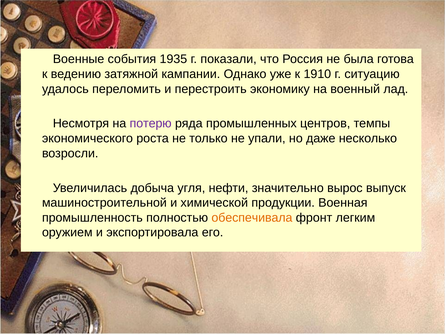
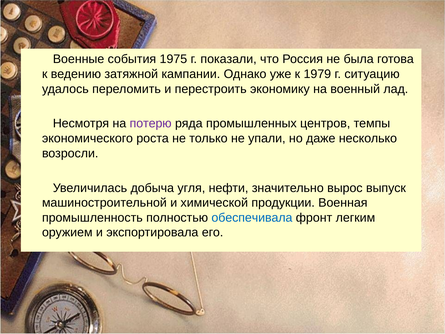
1935: 1935 -> 1975
1910: 1910 -> 1979
обеспечивала colour: orange -> blue
